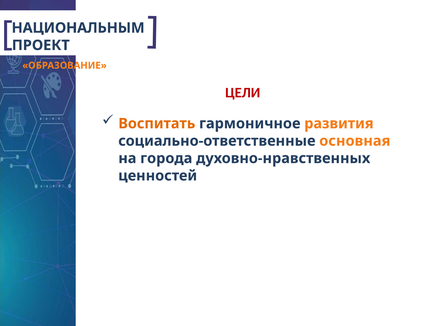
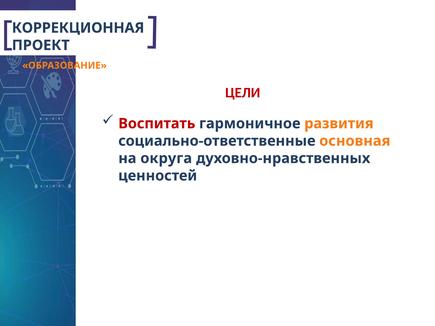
НАЦИОНАЛЬНЫМ: НАЦИОНАЛЬНЫМ -> КОРРЕКЦИОННАЯ
Воспитать colour: orange -> red
города: города -> округа
